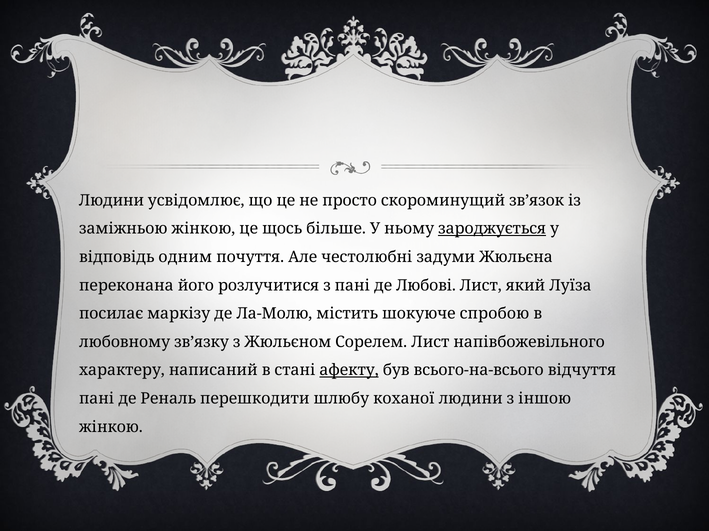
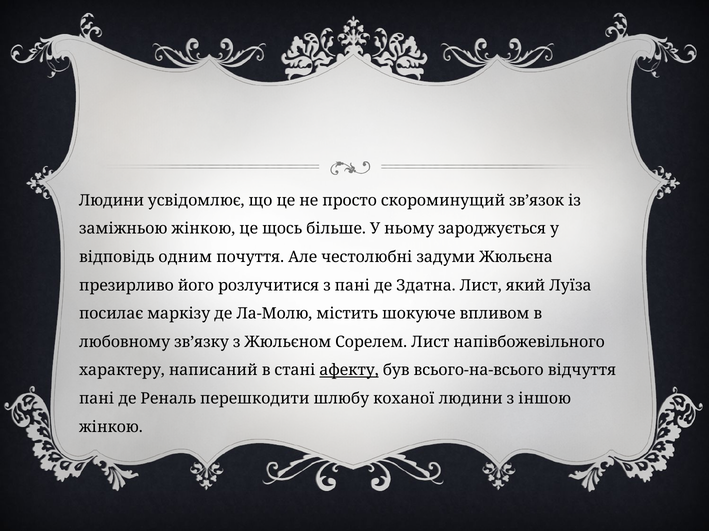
зароджується underline: present -> none
переконана: переконана -> презирливо
Любові: Любові -> Здатна
спробою: спробою -> впливом
